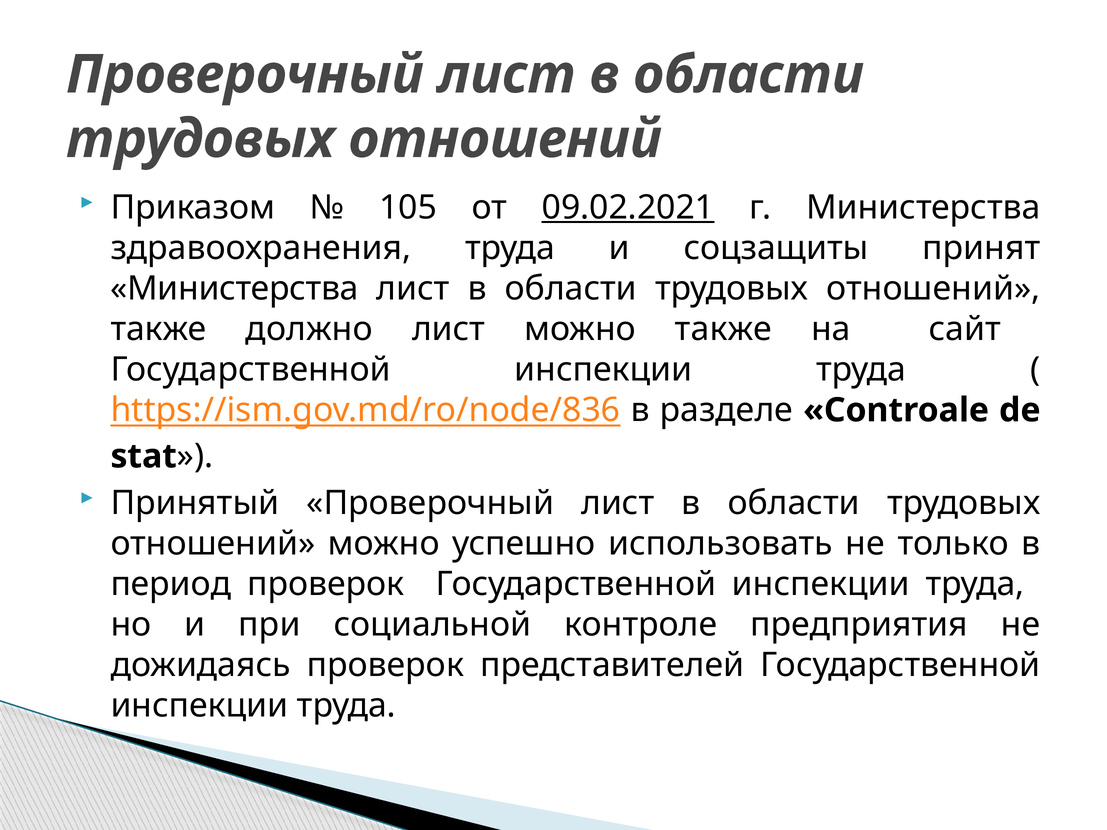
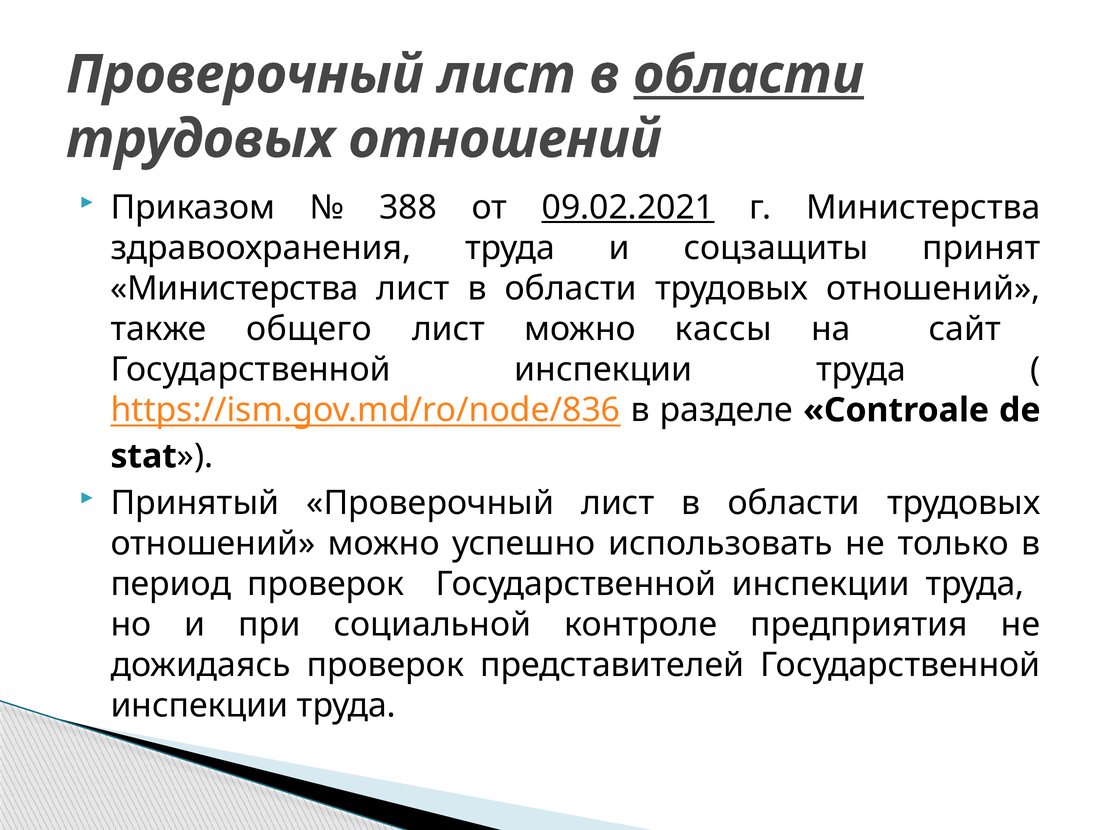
области at (749, 75) underline: none -> present
105: 105 -> 388
должно: должно -> общего
можно также: также -> кассы
